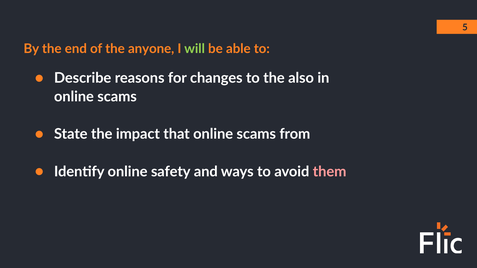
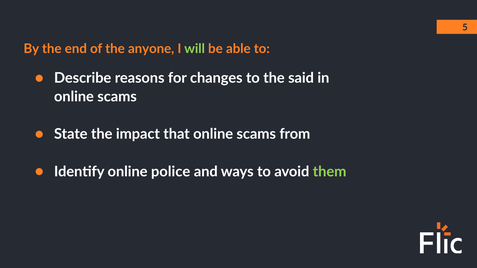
also: also -> said
safety: safety -> police
them colour: pink -> light green
